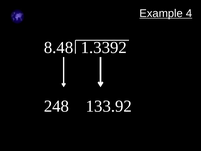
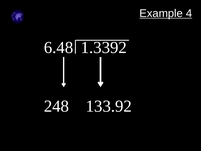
8.48: 8.48 -> 6.48
